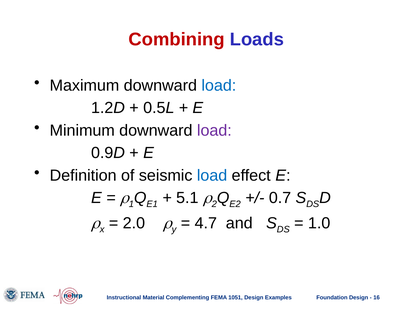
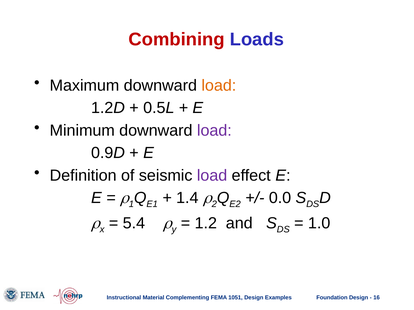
load at (219, 86) colour: blue -> orange
load at (212, 176) colour: blue -> purple
5.1: 5.1 -> 1.4
0.7: 0.7 -> 0.0
2.0: 2.0 -> 5.4
4.7: 4.7 -> 1.2
